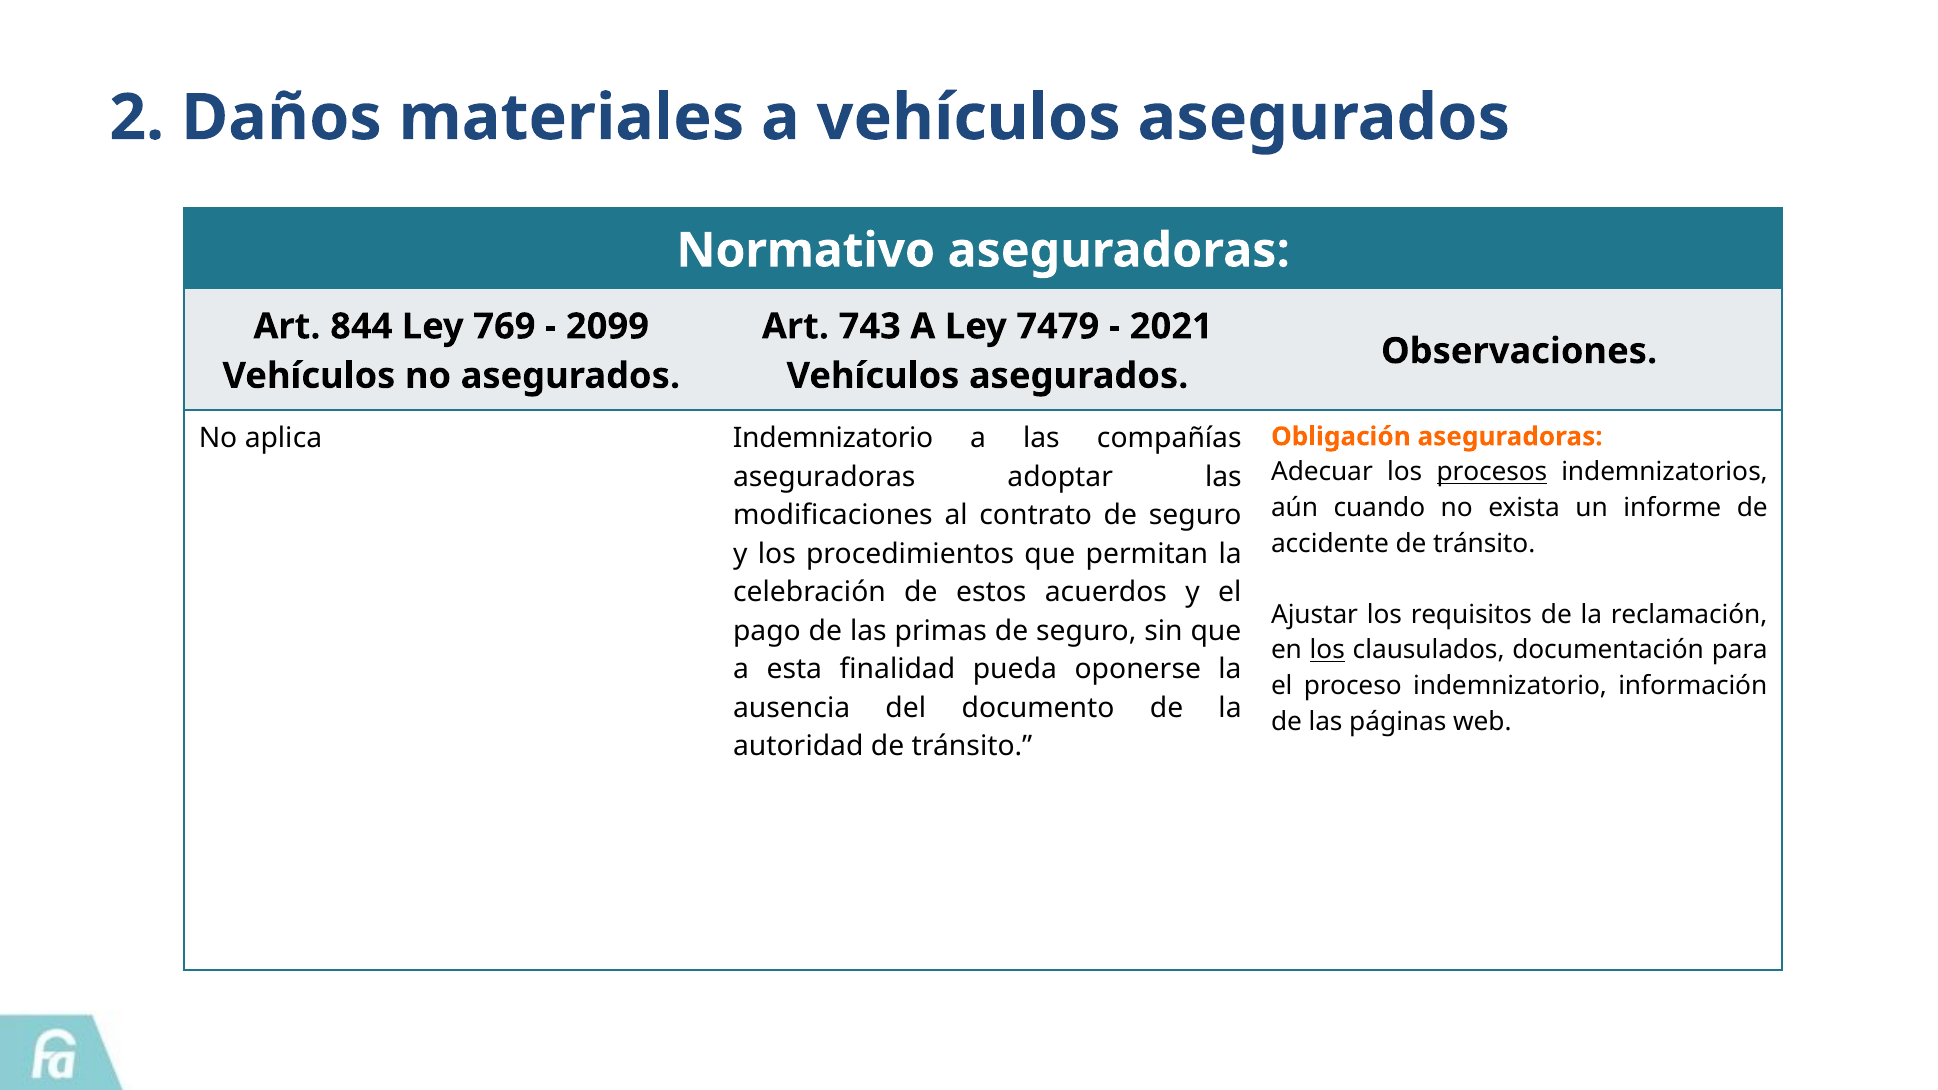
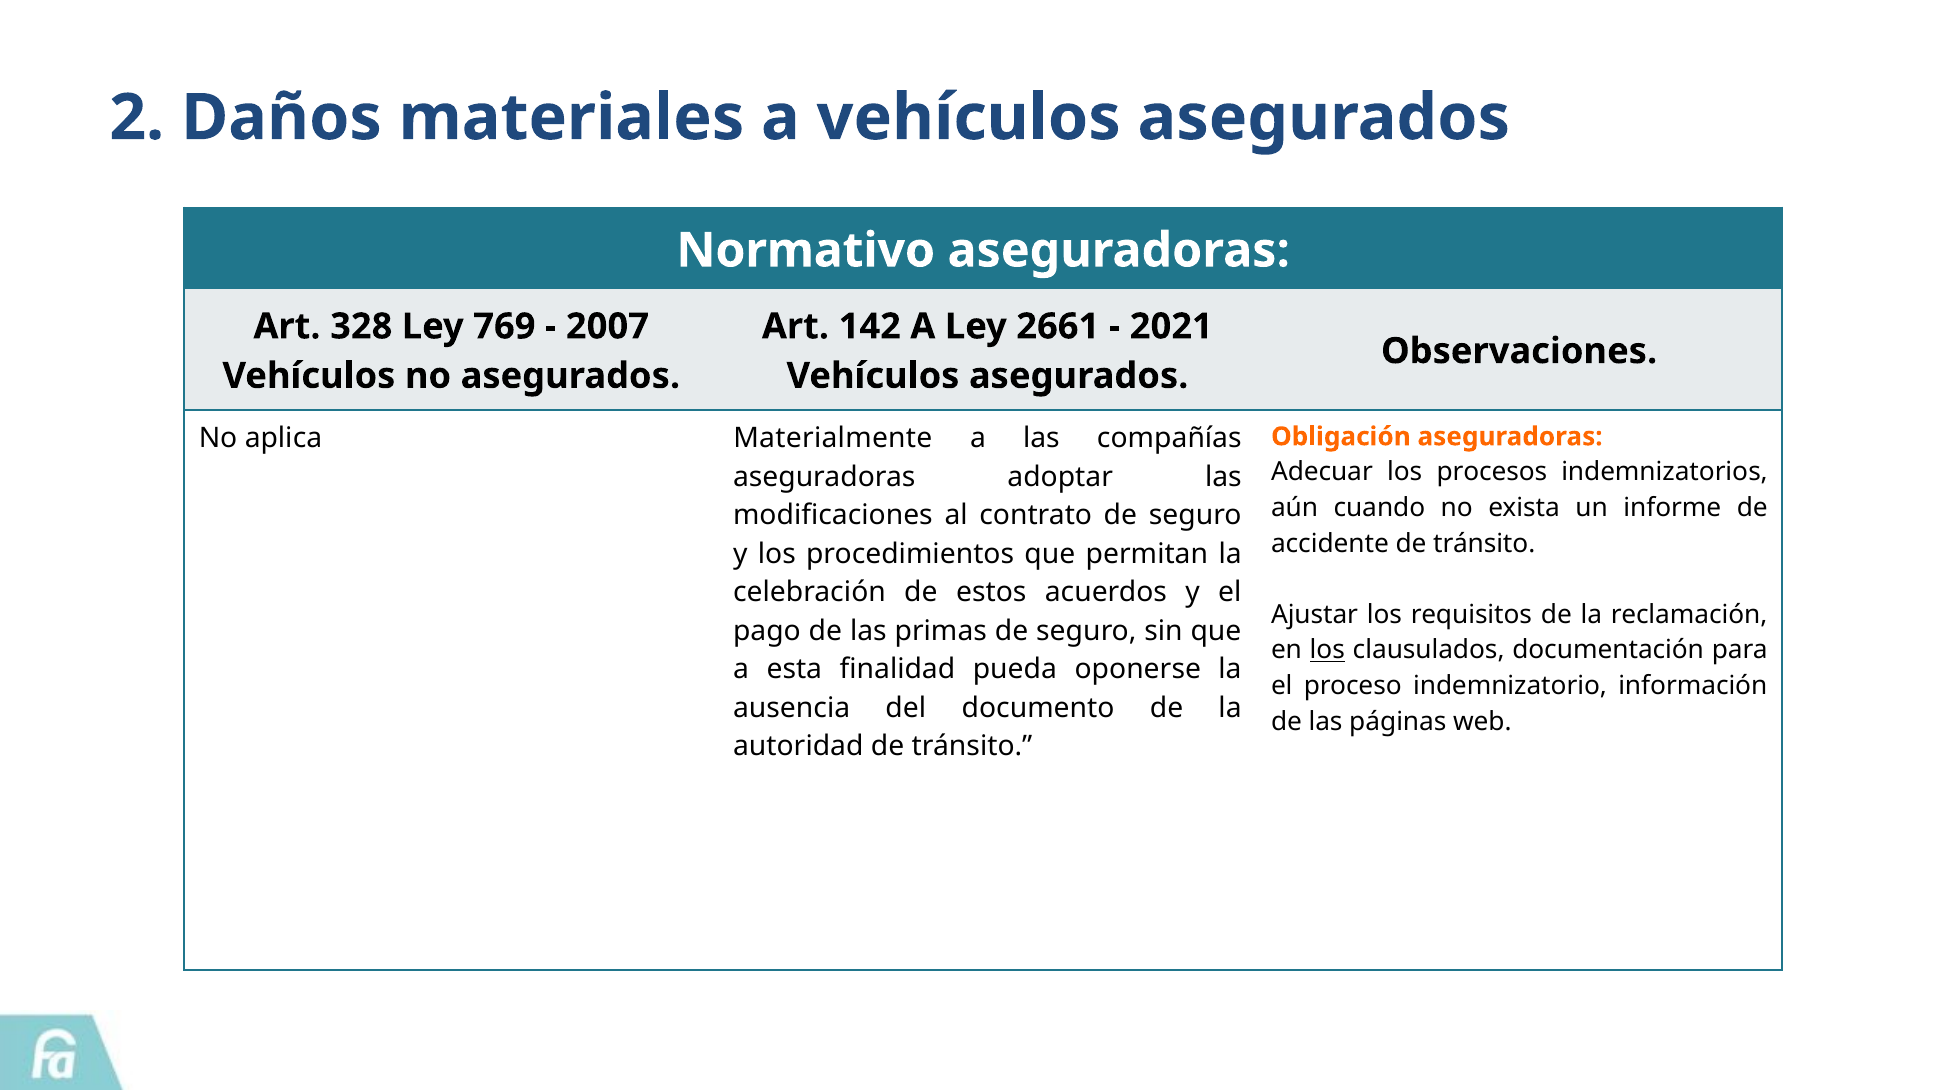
844: 844 -> 328
2099: 2099 -> 2007
743: 743 -> 142
7479: 7479 -> 2661
aplica Indemnizatorio: Indemnizatorio -> Materialmente
procesos underline: present -> none
